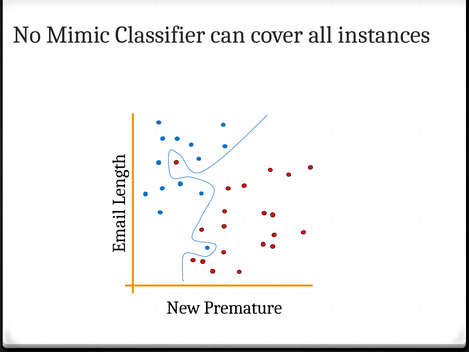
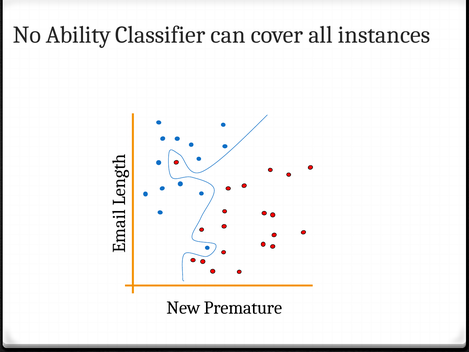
Mimic: Mimic -> Ability
